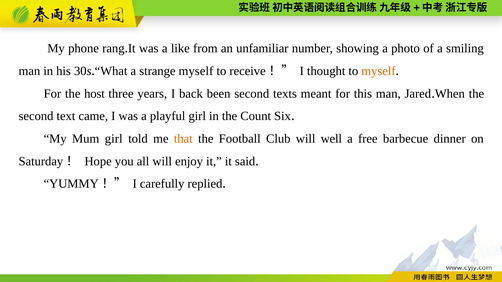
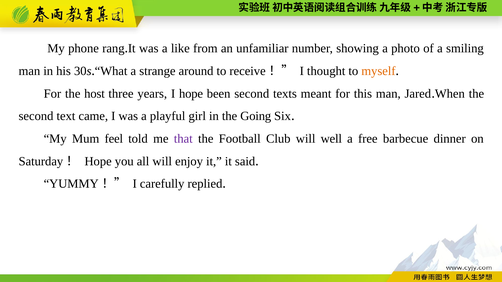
strange myself: myself -> around
I back: back -> hope
Count: Count -> Going
Mum girl: girl -> feel
that colour: orange -> purple
